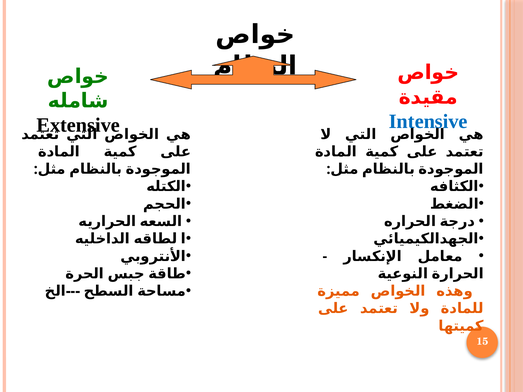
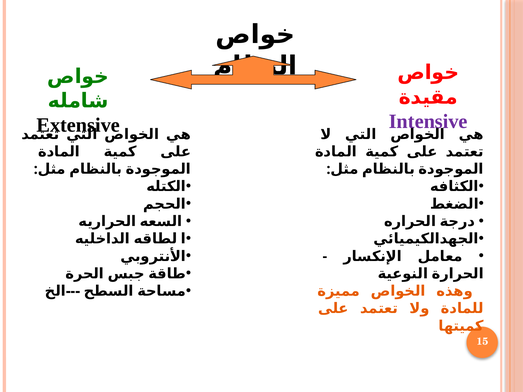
Intensive colour: blue -> purple
